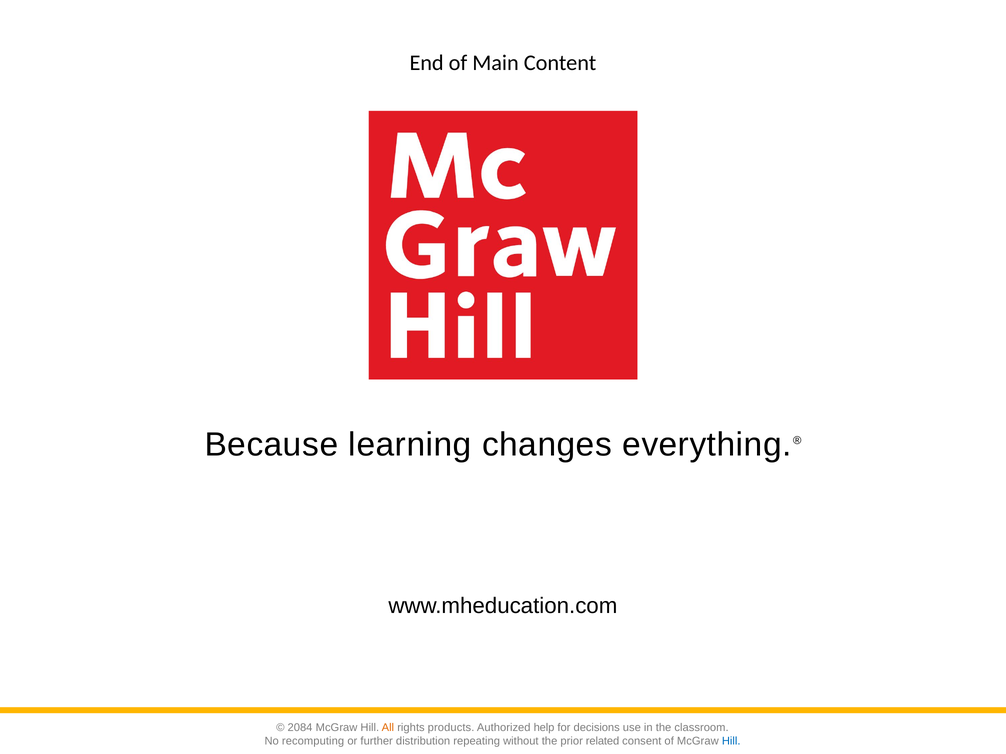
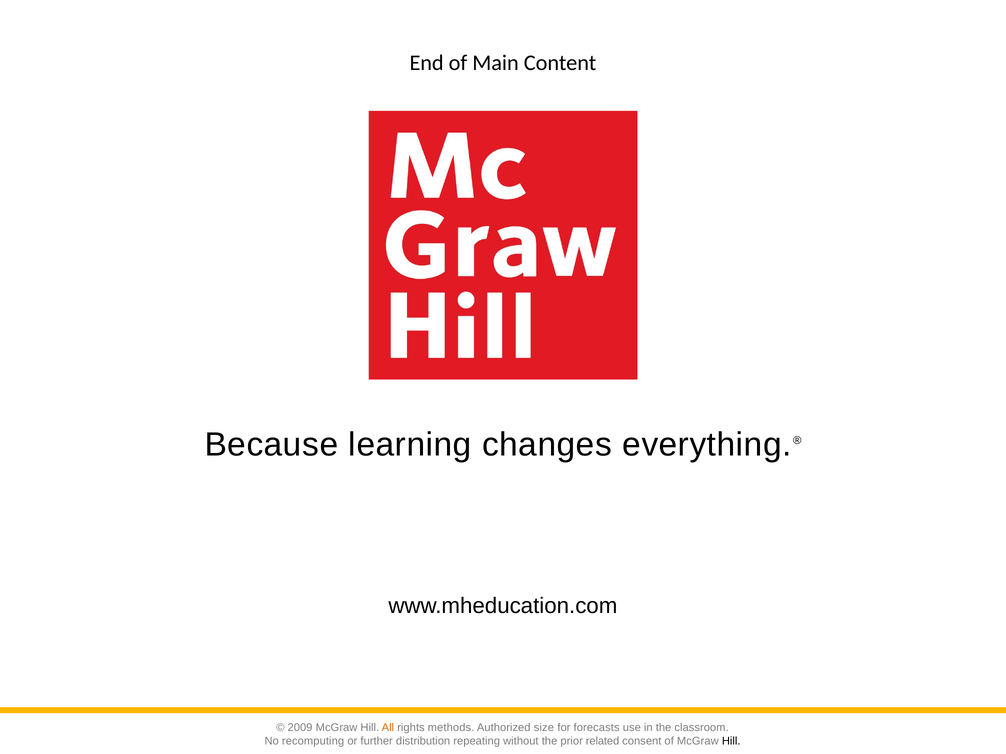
2084: 2084 -> 2009
products: products -> methods
help: help -> size
decisions: decisions -> forecasts
Hill at (731, 742) colour: blue -> black
